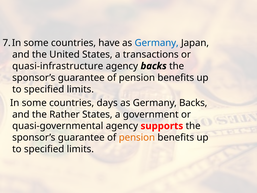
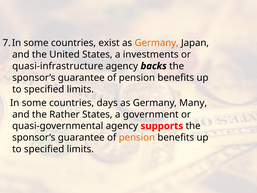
have: have -> exist
Germany at (157, 43) colour: blue -> orange
transactions: transactions -> investments
Germany Backs: Backs -> Many
